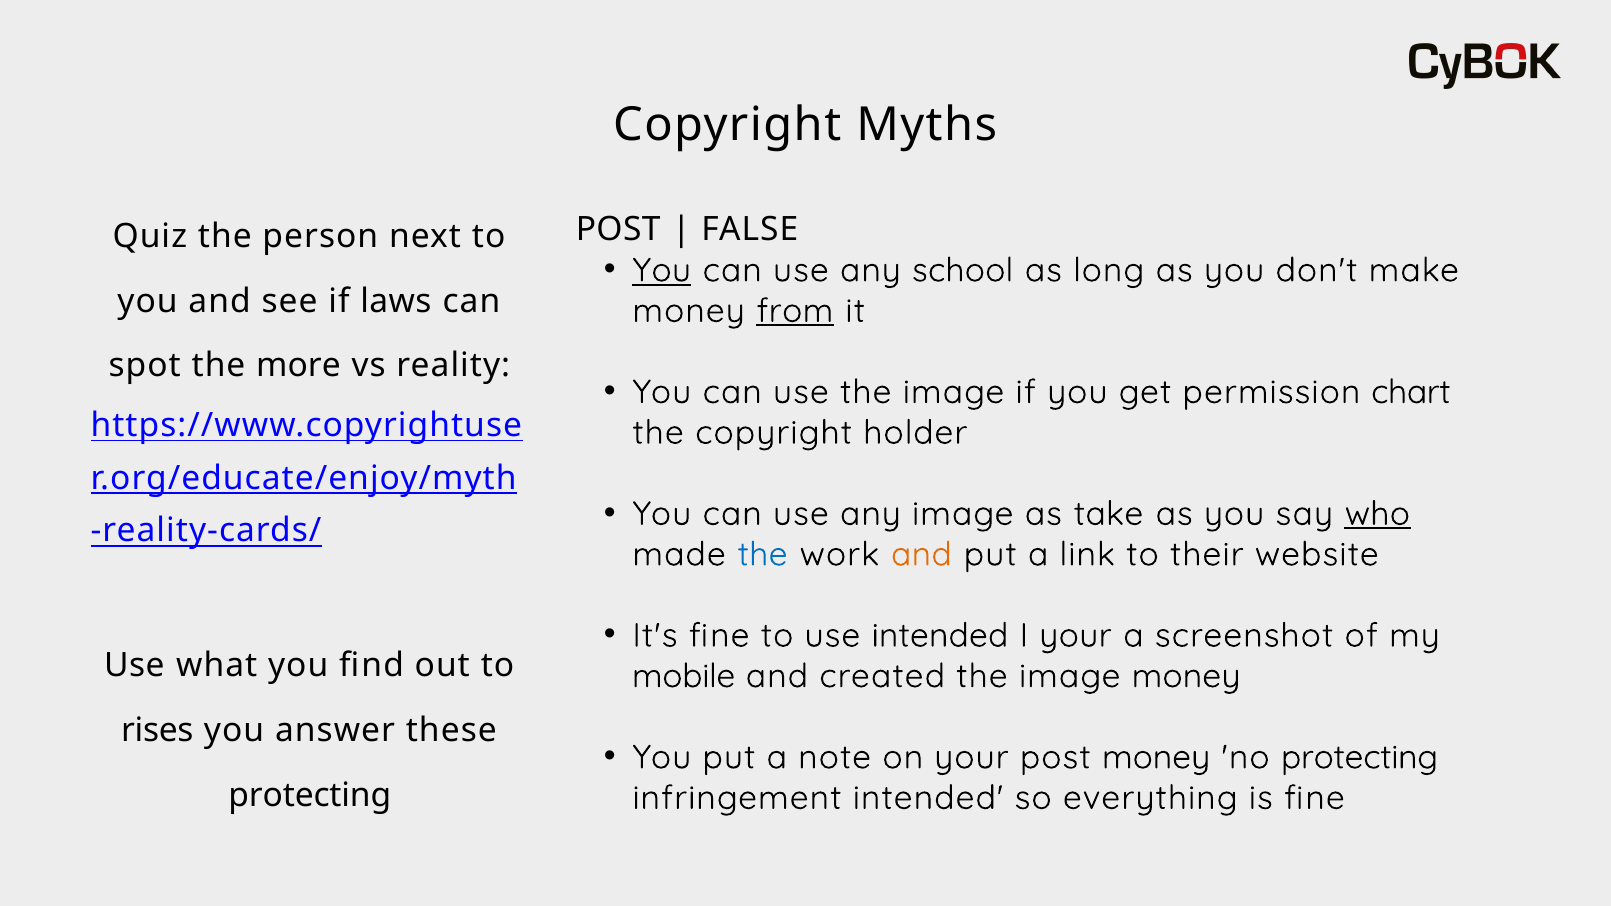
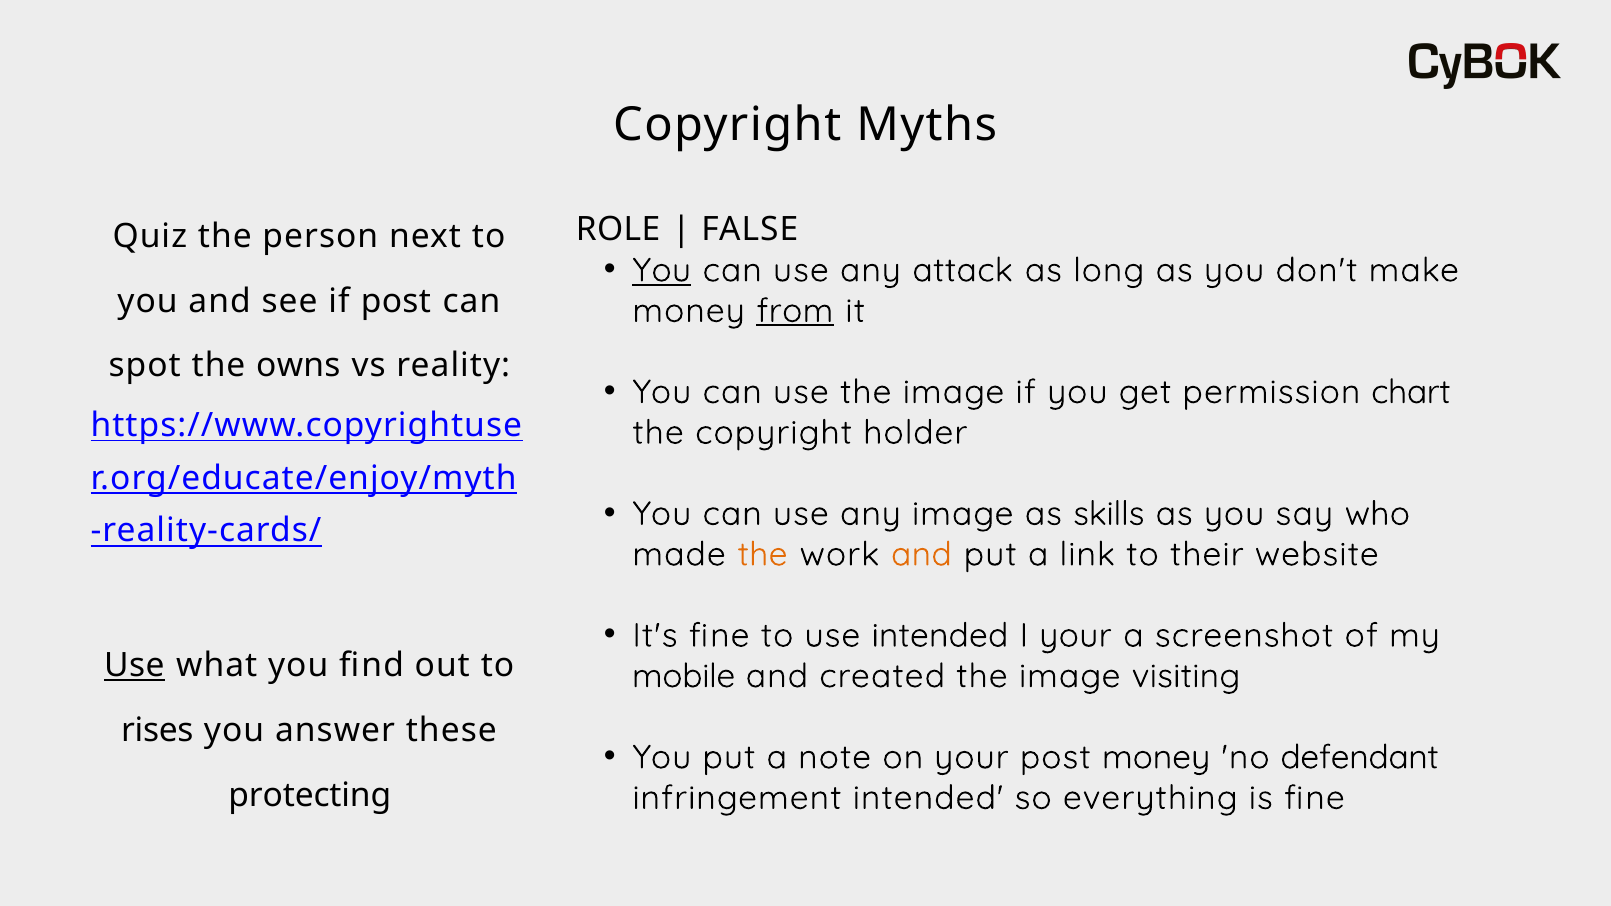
POST at (618, 230): POST -> ROLE
school: school -> attack
if laws: laws -> post
more: more -> owns
take: take -> skills
who underline: present -> none
the at (763, 554) colour: blue -> orange
Use at (134, 666) underline: none -> present
image money: money -> visiting
no protecting: protecting -> defendant
